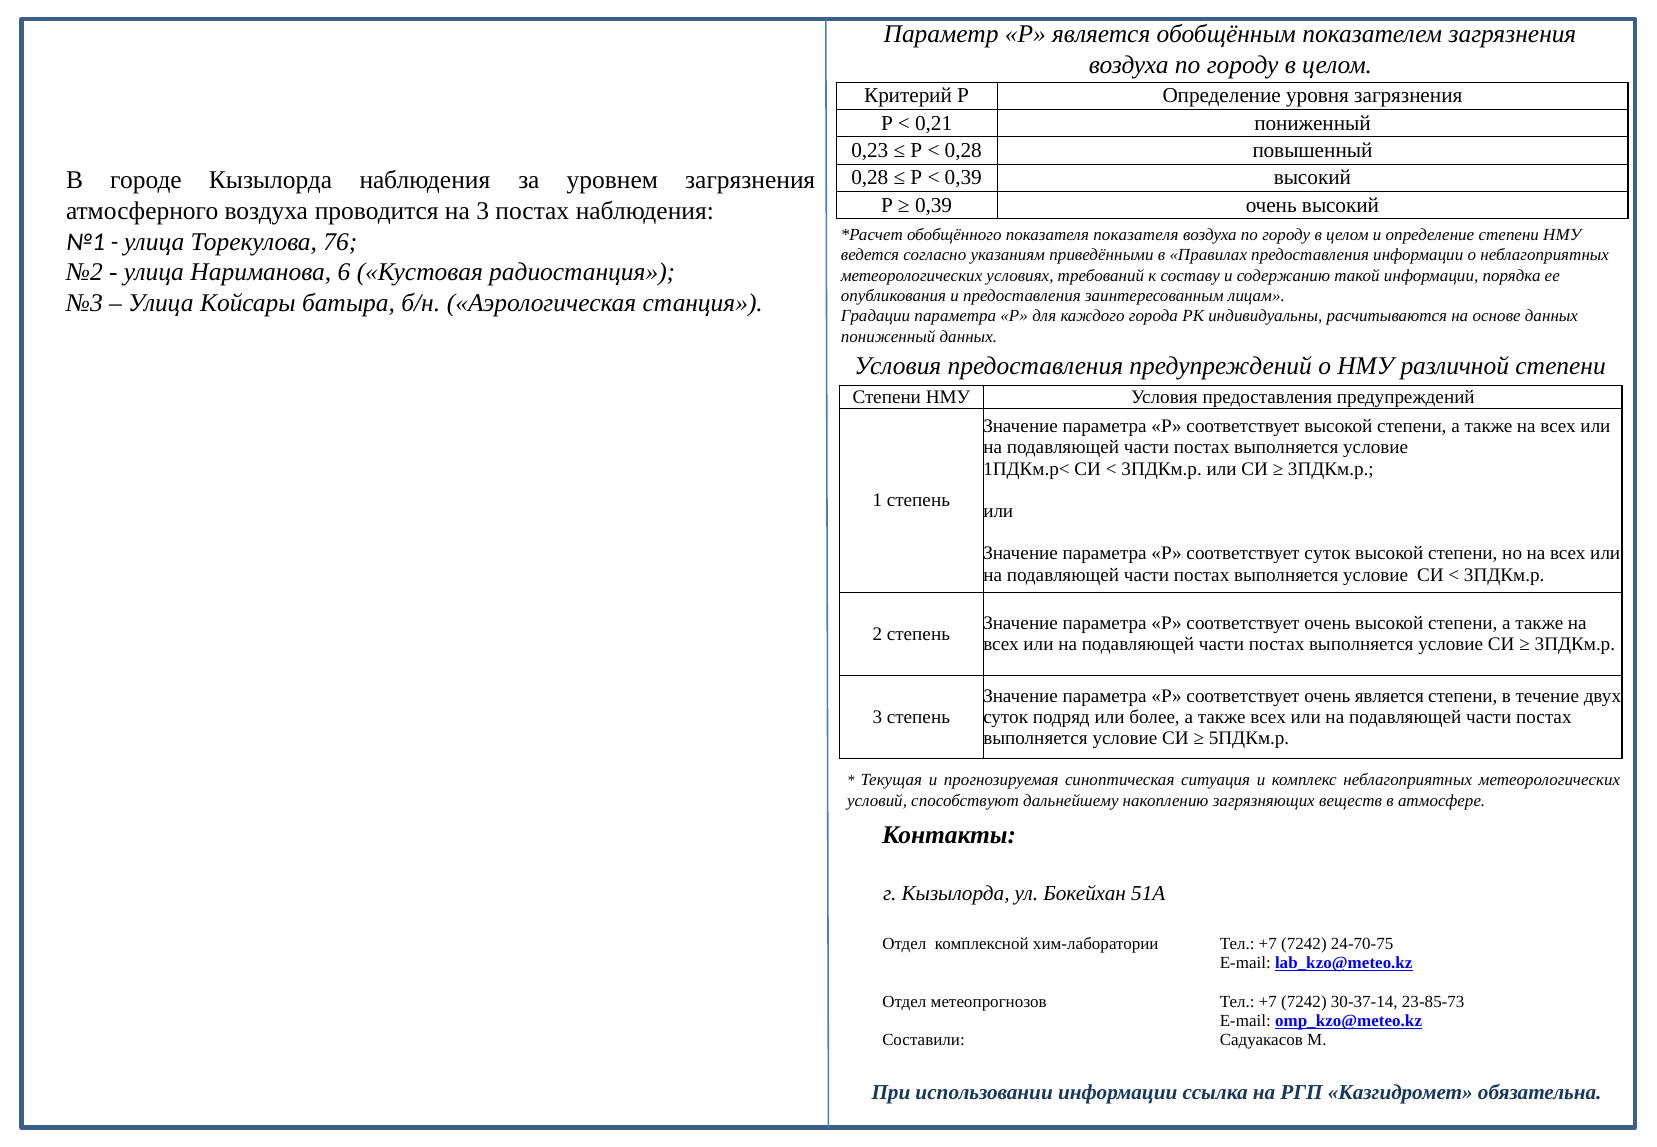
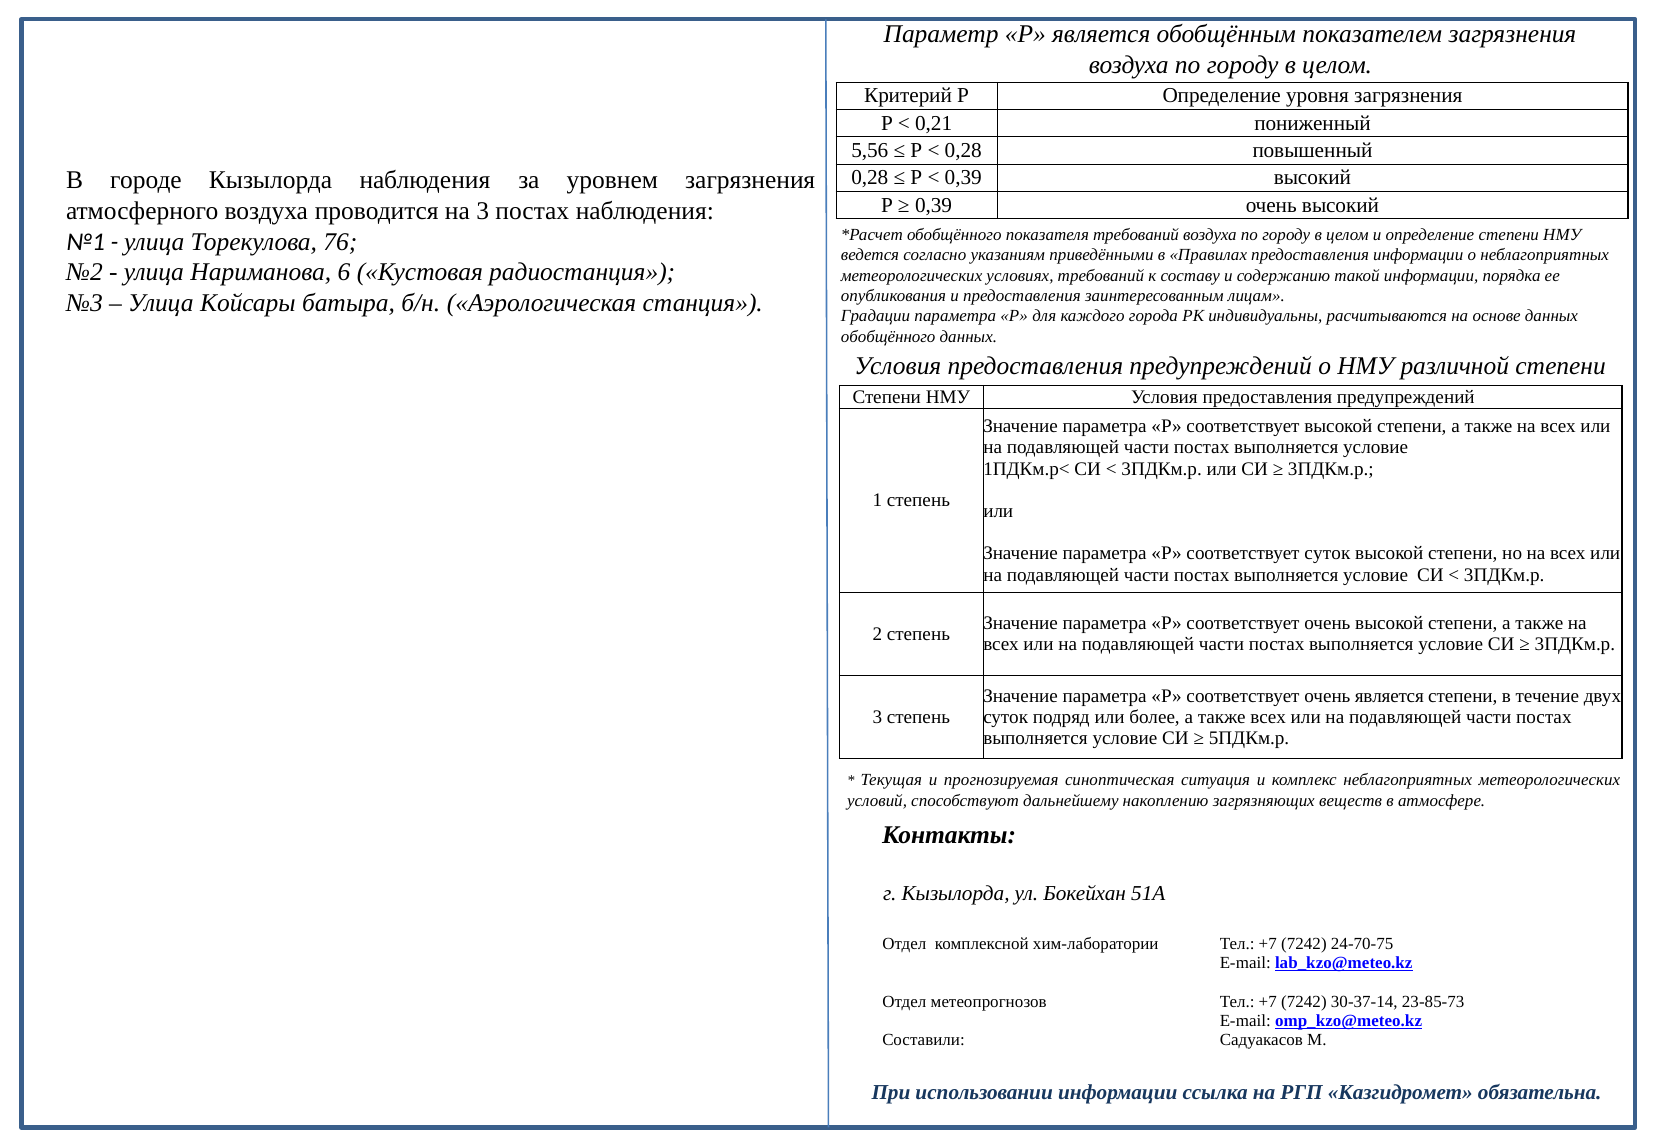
0,23: 0,23 -> 5,56
показателя показателя: показателя -> требований
пониженный at (888, 337): пониженный -> обобщённого
